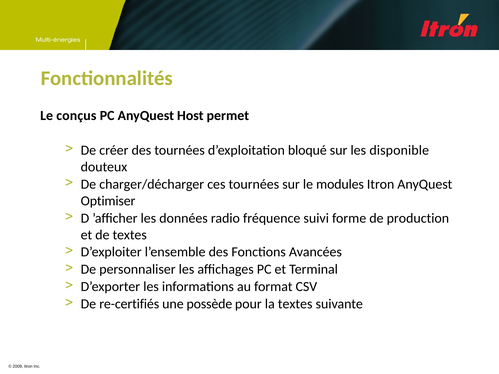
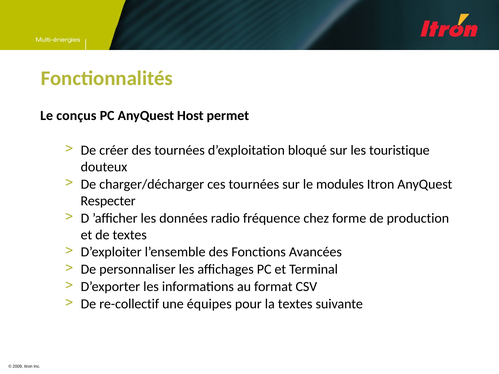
disponible: disponible -> touristique
Optimiser: Optimiser -> Respecter
suivi: suivi -> chez
re-certifiés: re-certifiés -> re-collectif
possède: possède -> équipes
